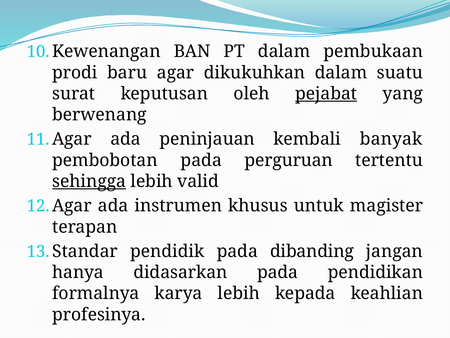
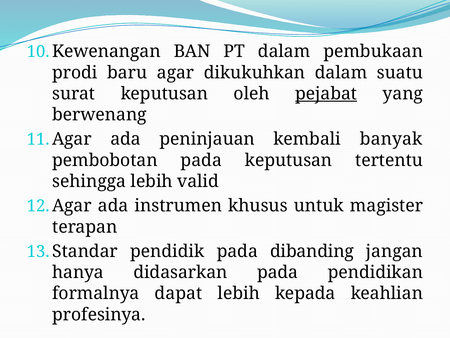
pada perguruan: perguruan -> keputusan
sehingga underline: present -> none
karya: karya -> dapat
